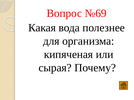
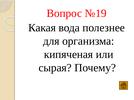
№69: №69 -> №19
